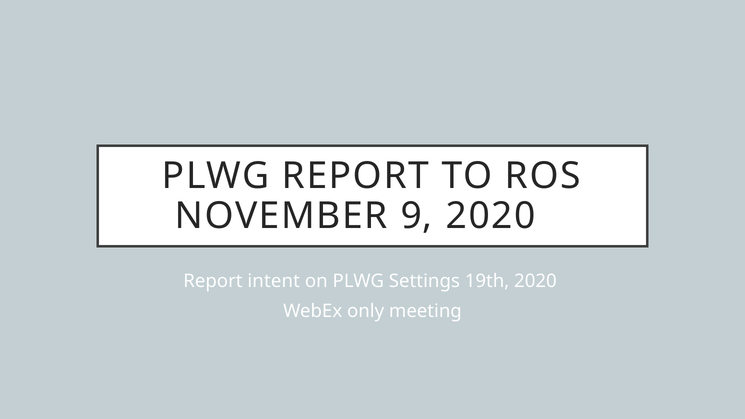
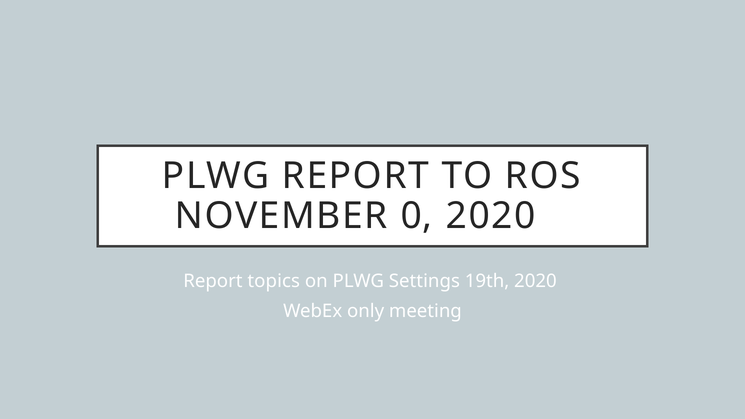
9: 9 -> 0
intent: intent -> topics
